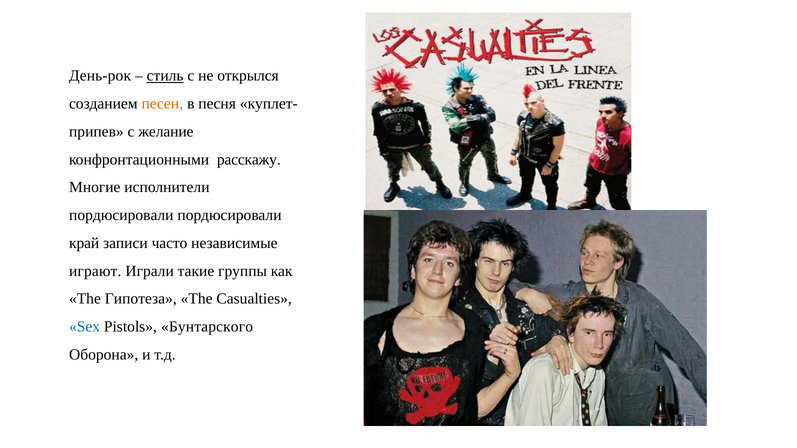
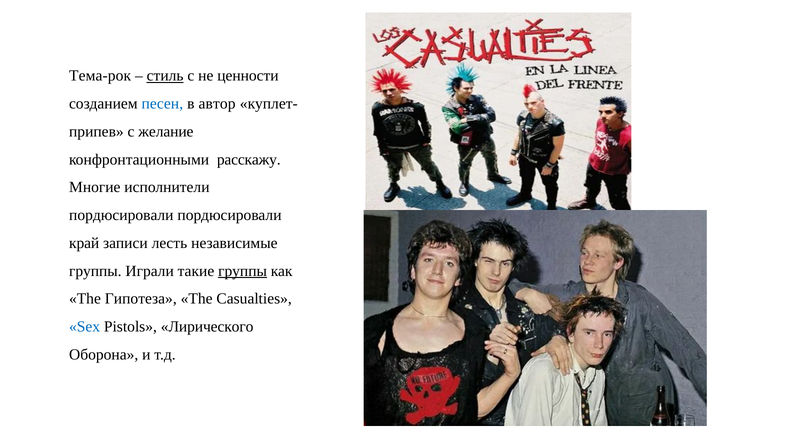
День-рок: День-рок -> Тема-рок
открылся: открылся -> ценности
песен colour: orange -> blue
песня: песня -> автор
часто: часто -> лесть
играют at (95, 271): играют -> группы
группы at (243, 271) underline: none -> present
Бунтарского: Бунтарского -> Лирического
